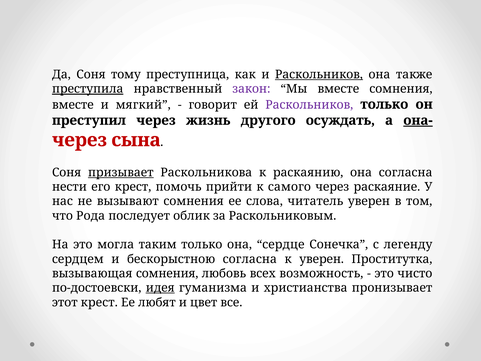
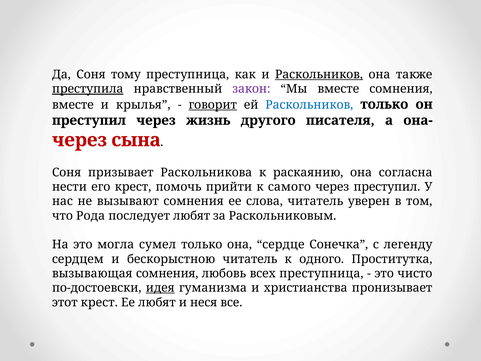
мягкий: мягкий -> крылья
говорит underline: none -> present
Раскольников at (309, 105) colour: purple -> blue
осуждать: осуждать -> писателя
она- underline: present -> none
призывает underline: present -> none
через раскаяние: раскаяние -> преступил
последует облик: облик -> любят
таким: таким -> сумел
бескорыстною согласна: согласна -> читатель
к уверен: уверен -> одного
всех возможность: возможность -> преступница
цвет: цвет -> неся
